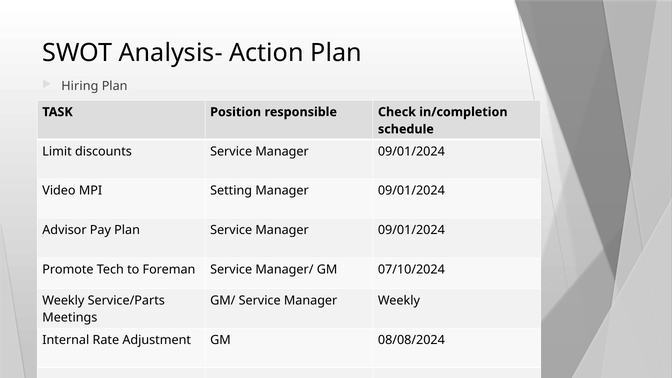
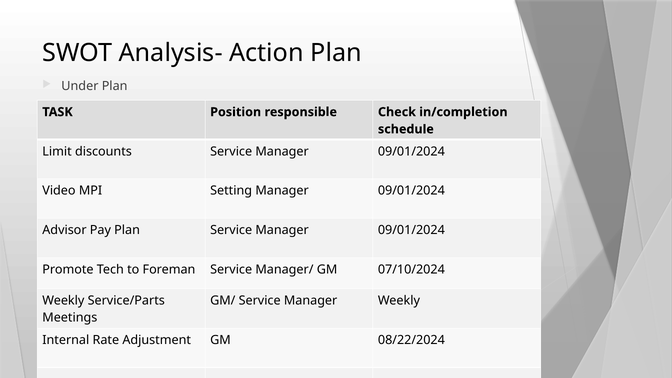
Hiring: Hiring -> Under
08/08/2024: 08/08/2024 -> 08/22/2024
